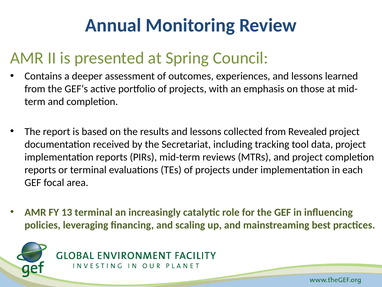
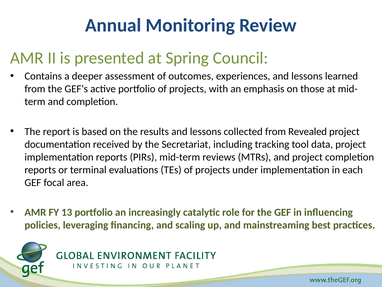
13 terminal: terminal -> portfolio
